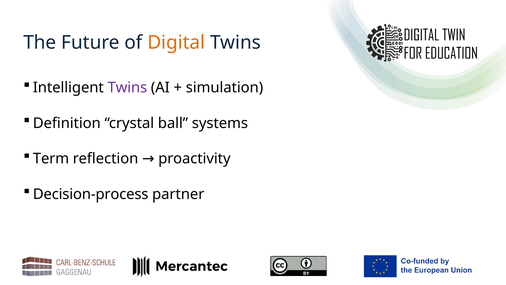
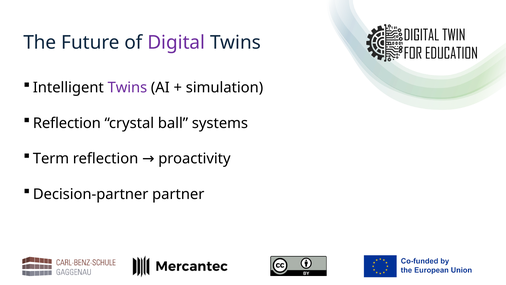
Digital colour: orange -> purple
Definition at (67, 123): Definition -> Reflection
Decision-process: Decision-process -> Decision-partner
